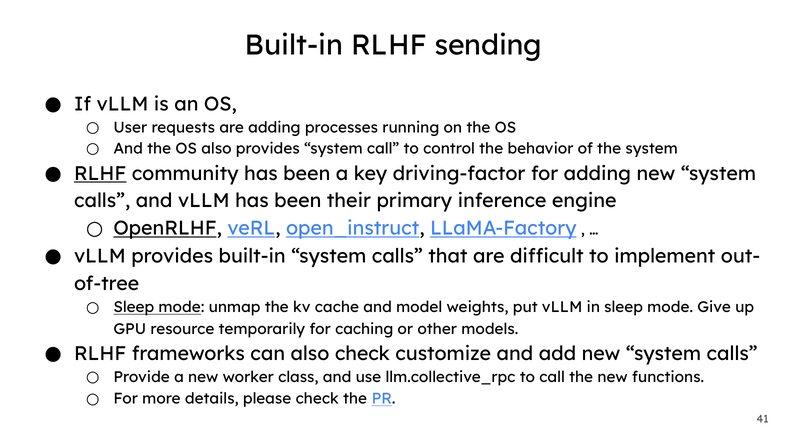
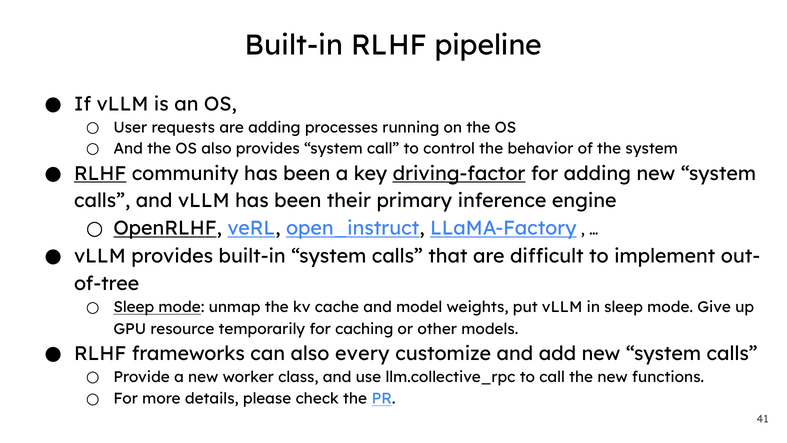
sending: sending -> pipeline
driving-factor underline: none -> present
also check: check -> every
